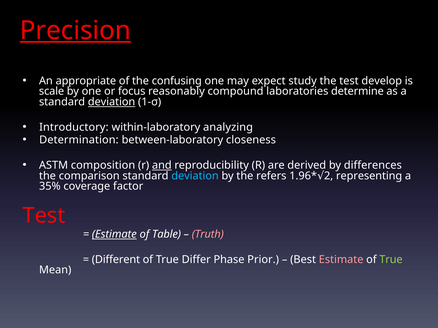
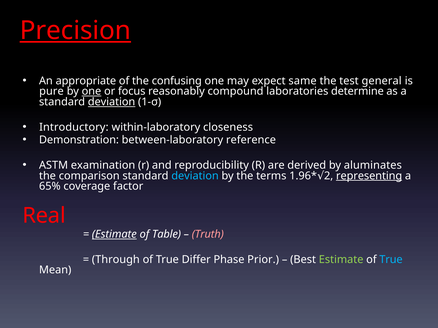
study: study -> same
develop: develop -> general
scale: scale -> pure
one at (91, 91) underline: none -> present
analyzing: analyzing -> closeness
Determination: Determination -> Demonstration
closeness: closeness -> reference
composition: composition -> examination
and underline: present -> none
differences: differences -> aluminates
refers: refers -> terms
representing underline: none -> present
35%: 35% -> 65%
Test at (44, 216): Test -> Real
Different: Different -> Through
Estimate at (341, 260) colour: pink -> light green
True at (391, 260) colour: light green -> light blue
